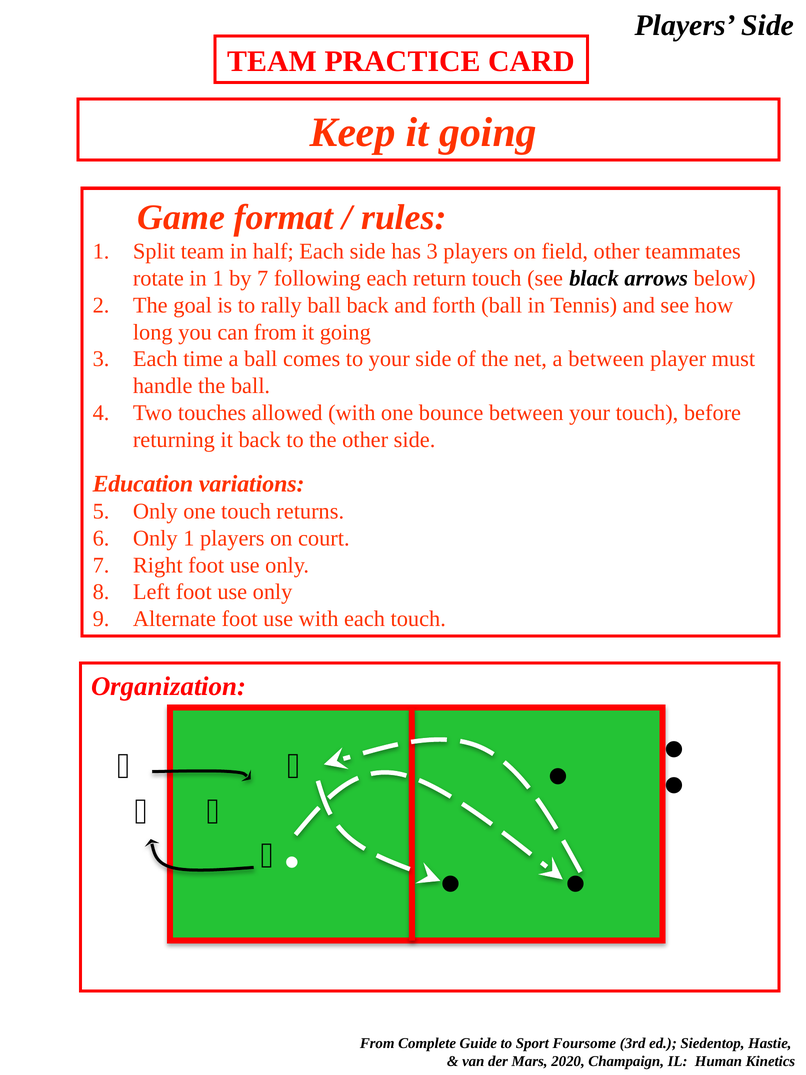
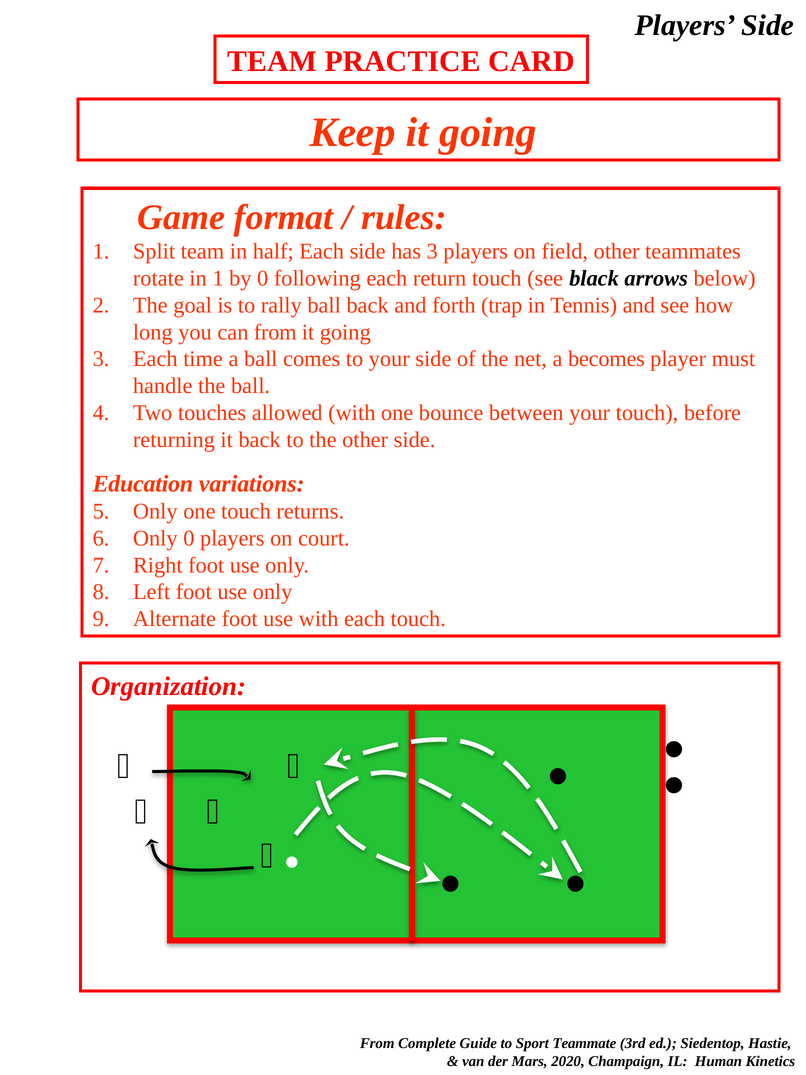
by 7: 7 -> 0
forth ball: ball -> trap
a between: between -> becomes
Only 1: 1 -> 0
Foursome: Foursome -> Teammate
